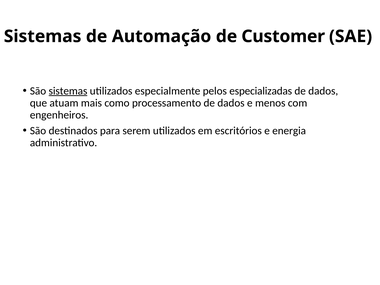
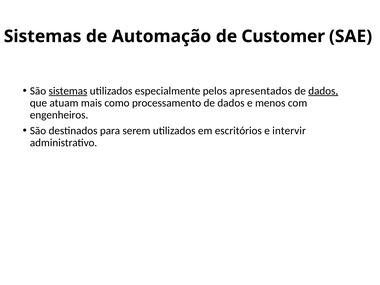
especializadas: especializadas -> apresentados
dados at (323, 91) underline: none -> present
energia: energia -> intervir
